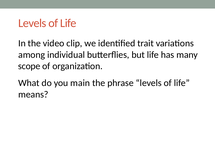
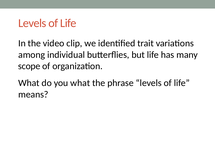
you main: main -> what
